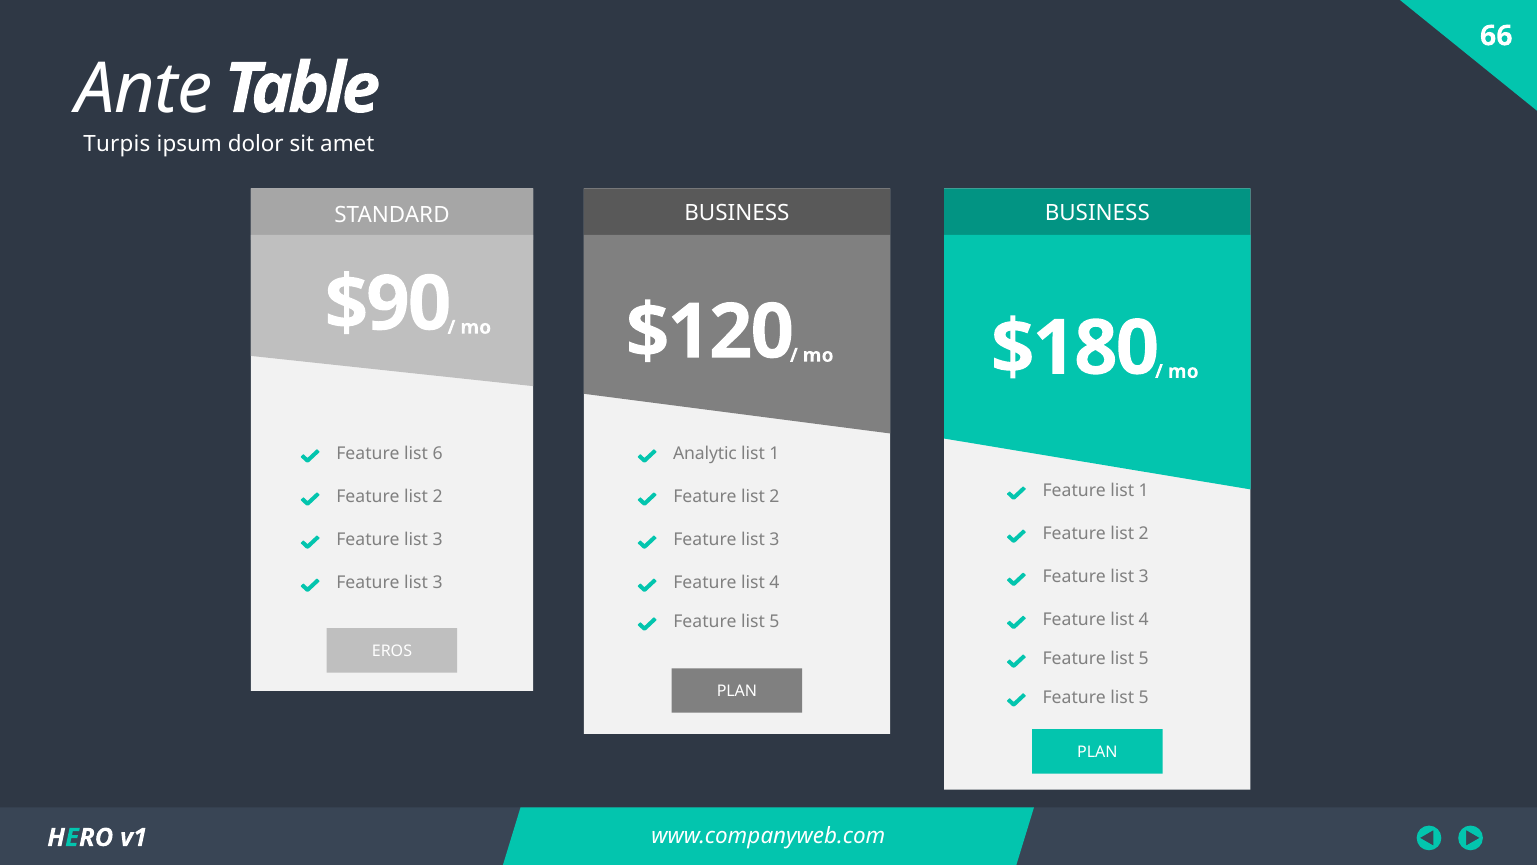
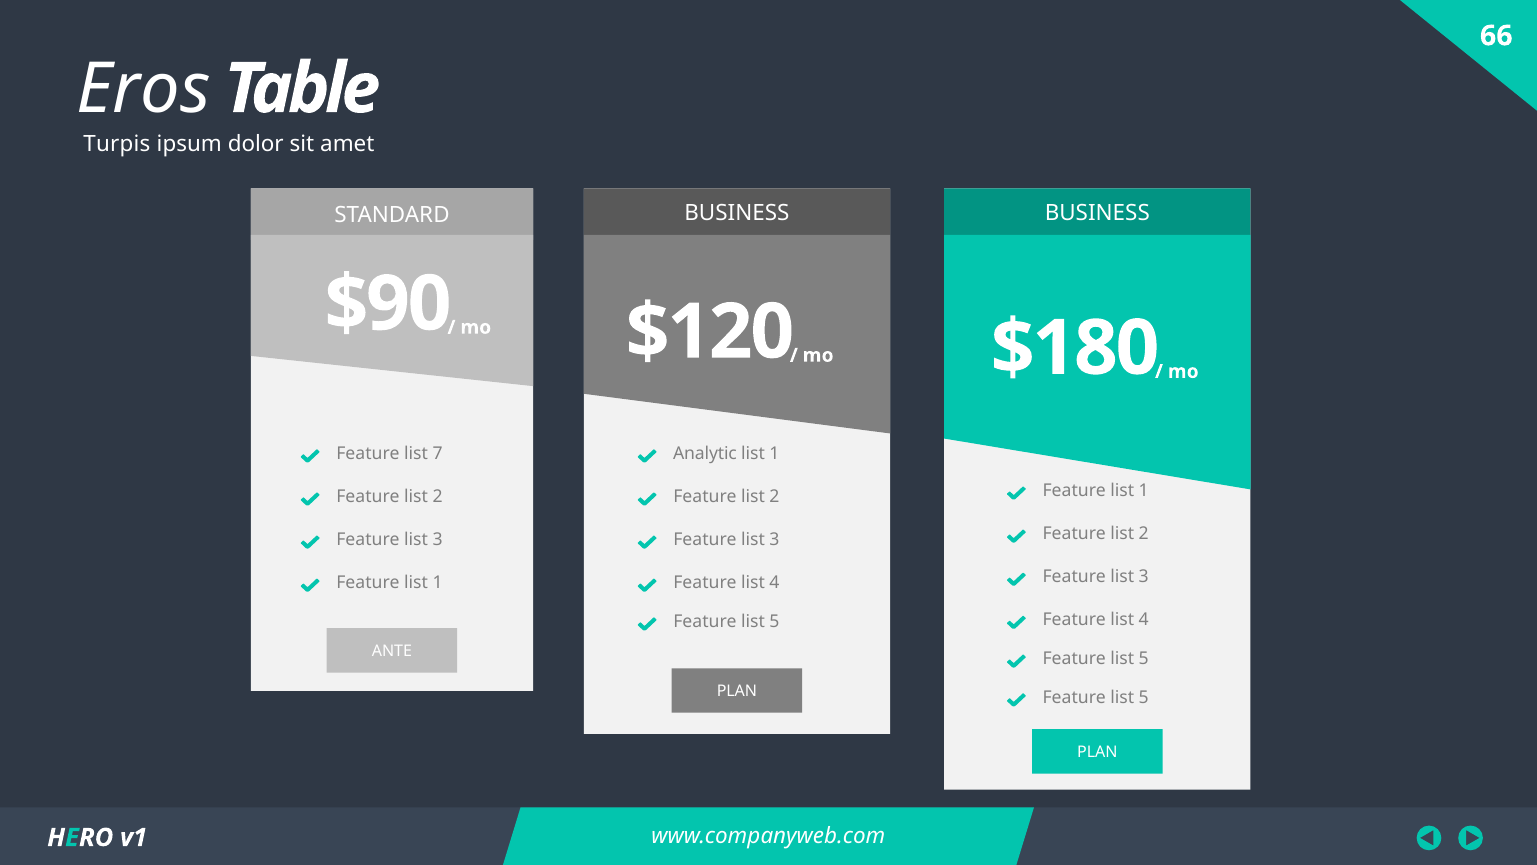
Ante: Ante -> Eros
6: 6 -> 7
3 at (438, 582): 3 -> 1
EROS: EROS -> ANTE
